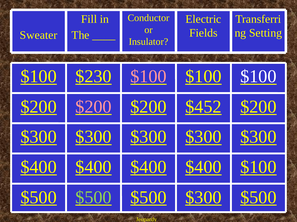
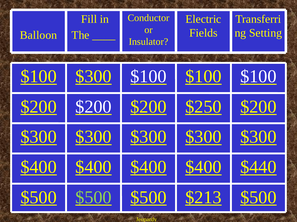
Sweater: Sweater -> Balloon
$100 $230: $230 -> $300
$100 at (148, 77) colour: pink -> white
$200 at (94, 107) colour: pink -> white
$452: $452 -> $250
$100 at (258, 168): $100 -> $440
$300 at (203, 198): $300 -> $213
